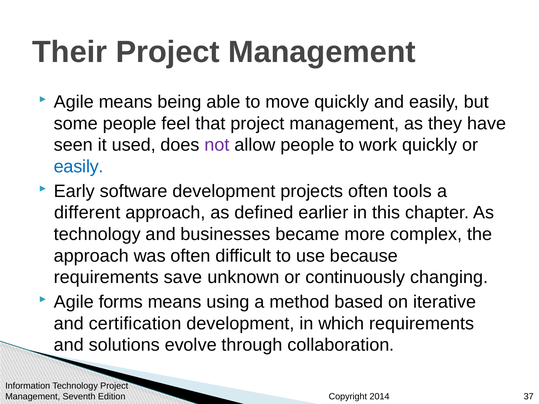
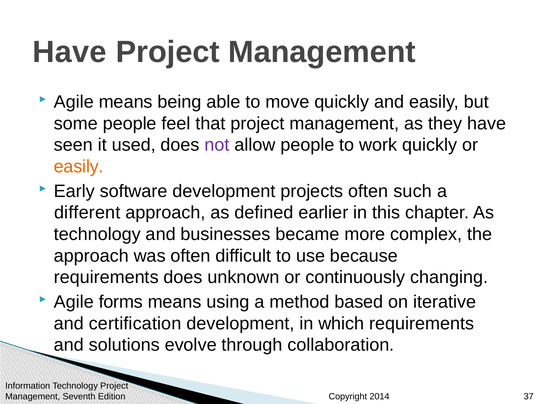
Their at (70, 52): Their -> Have
easily at (79, 167) colour: blue -> orange
tools: tools -> such
requirements save: save -> does
